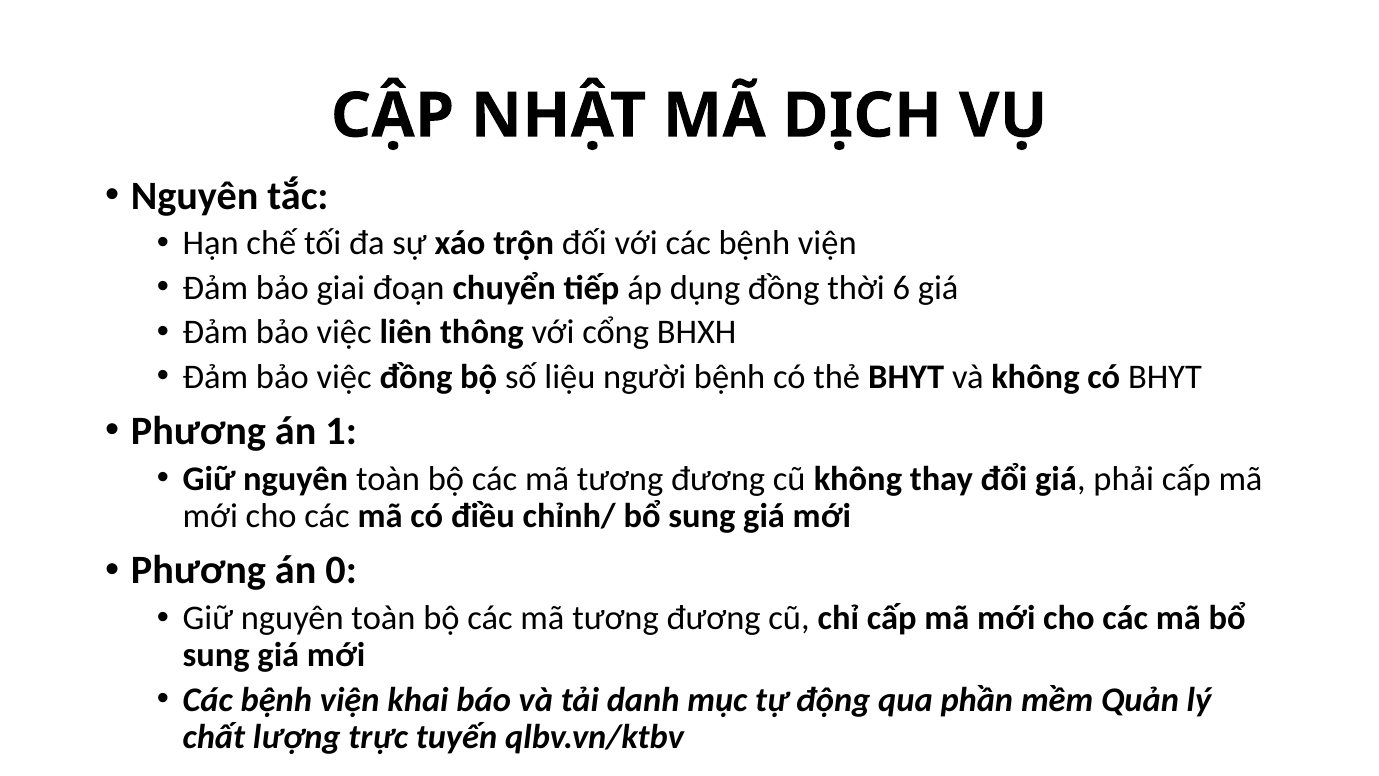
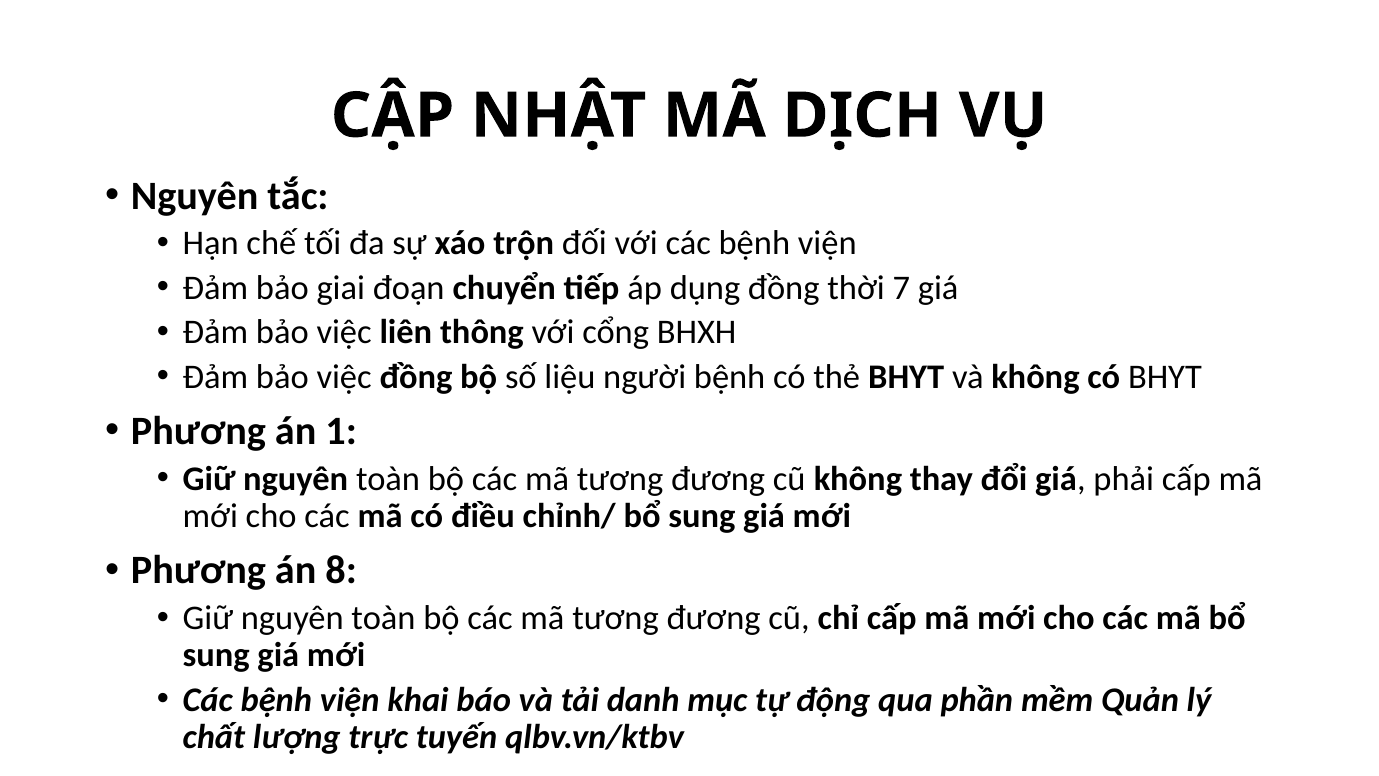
6: 6 -> 7
0: 0 -> 8
